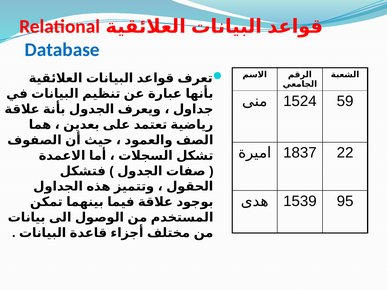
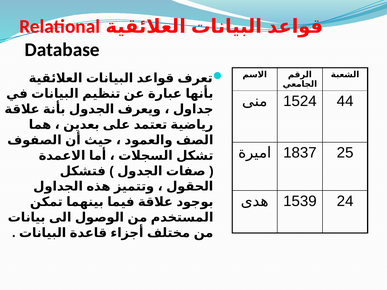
Database colour: blue -> black
59: 59 -> 44
22: 22 -> 25
95: 95 -> 24
